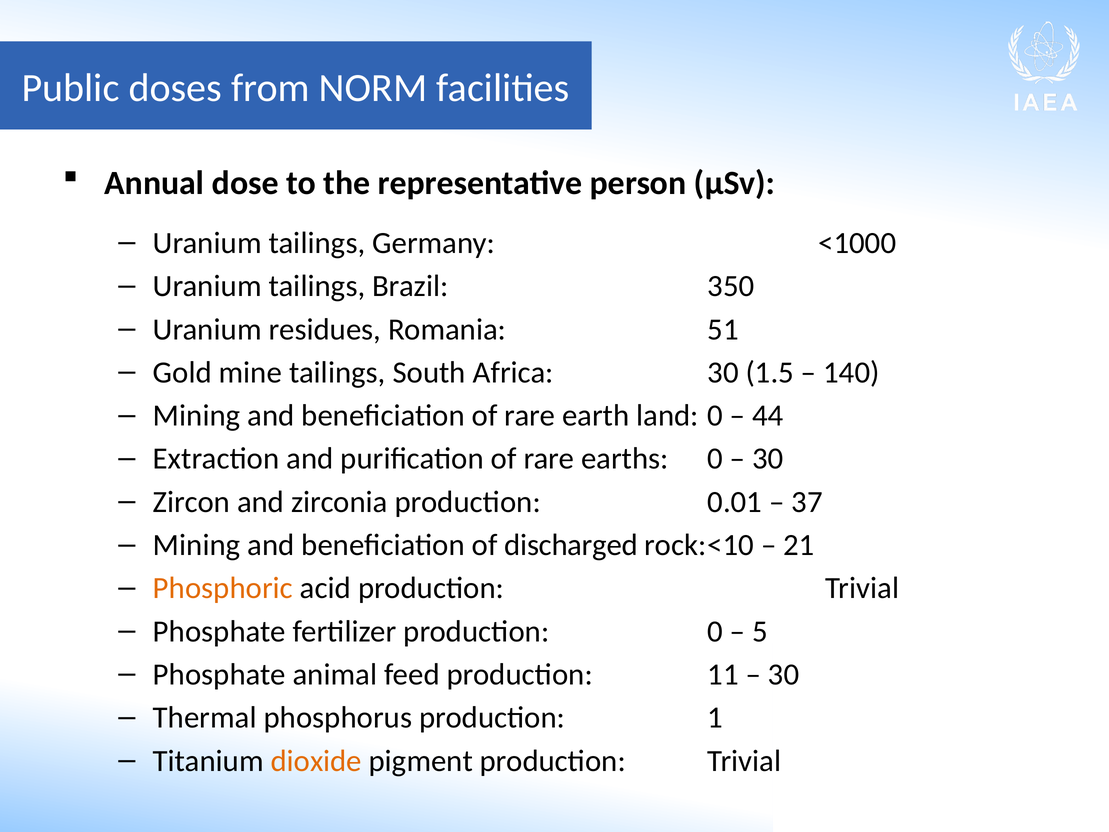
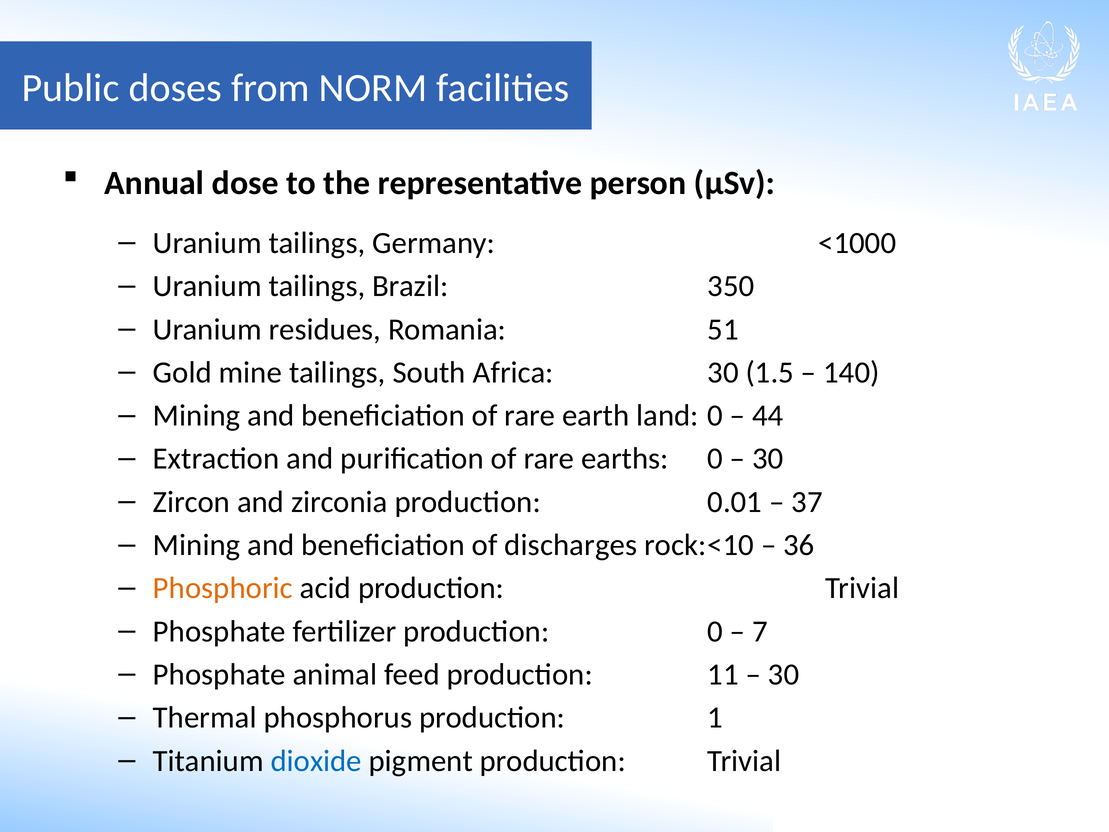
discharged: discharged -> discharges
21: 21 -> 36
5: 5 -> 7
dioxide colour: orange -> blue
